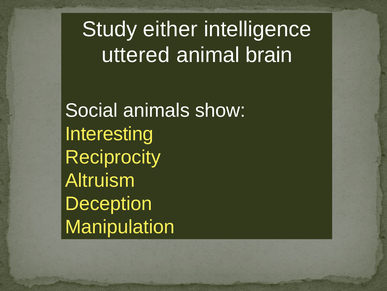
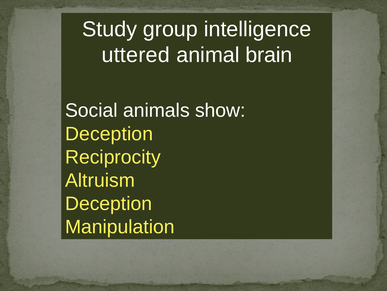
either: either -> group
Interesting at (109, 134): Interesting -> Deception
